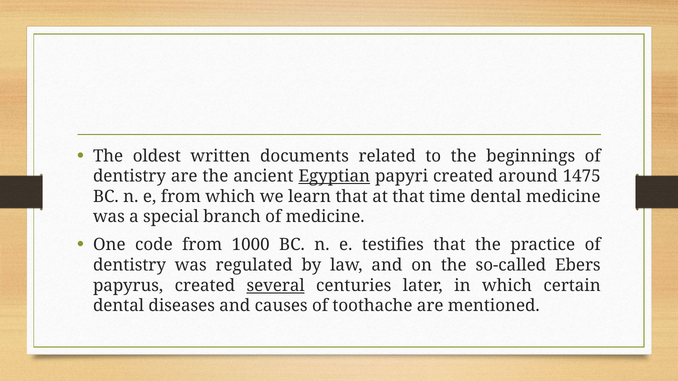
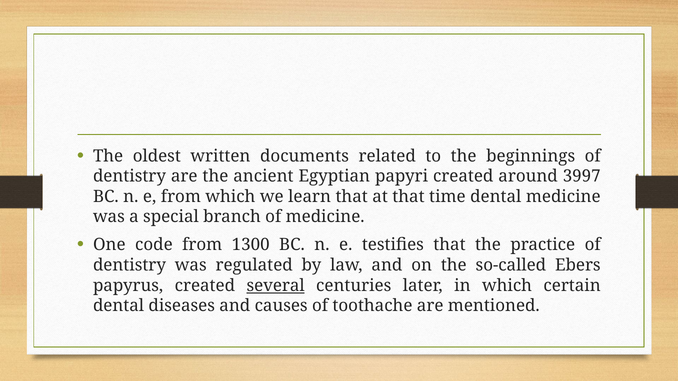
Egyptian underline: present -> none
1475: 1475 -> 3997
1000: 1000 -> 1300
